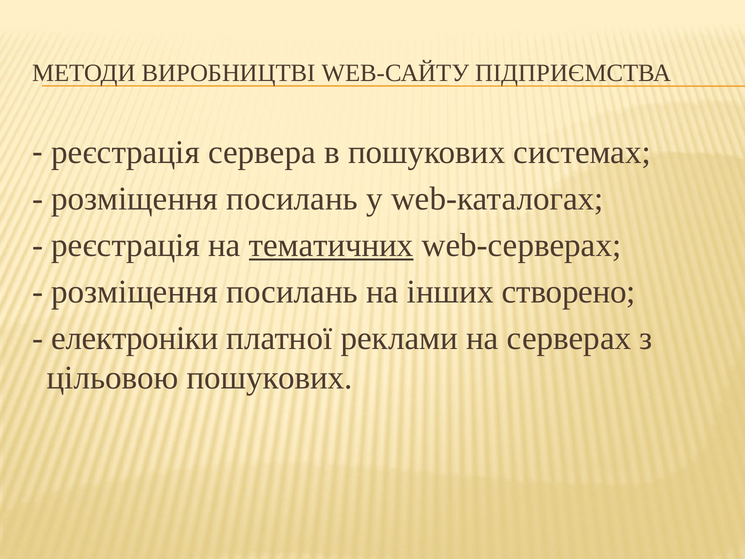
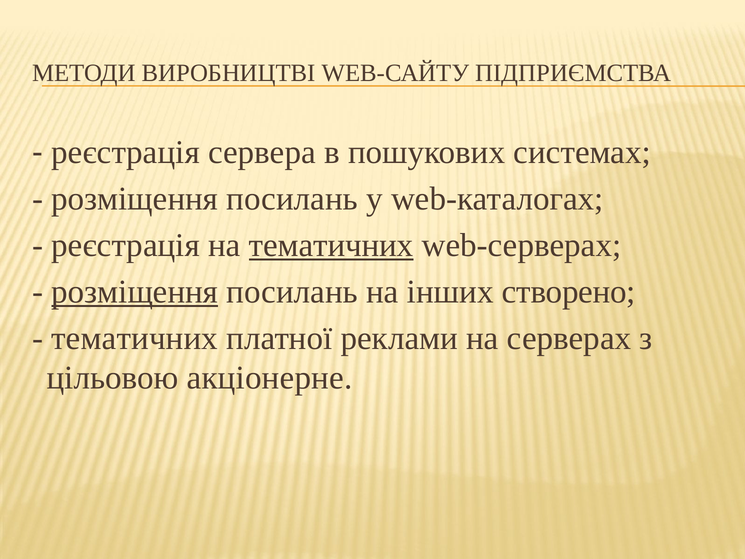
розміщення at (135, 292) underline: none -> present
електроніки at (135, 338): електроніки -> тематичних
цільовою пошукових: пошукових -> акціонерне
